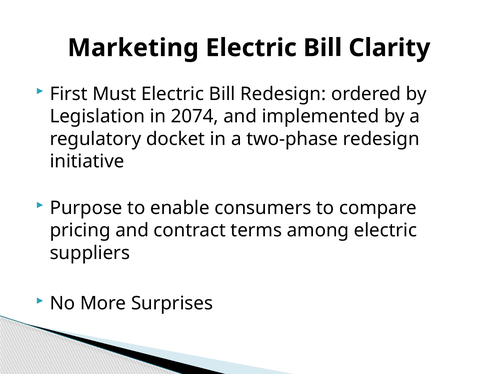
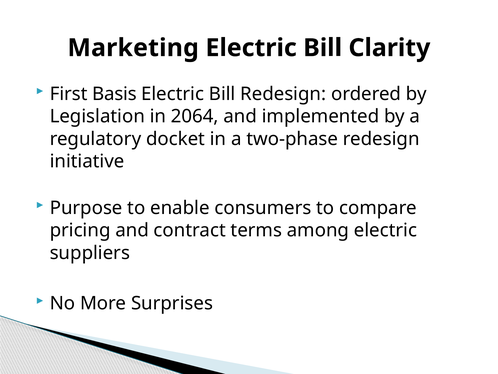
Must: Must -> Basis
2074: 2074 -> 2064
